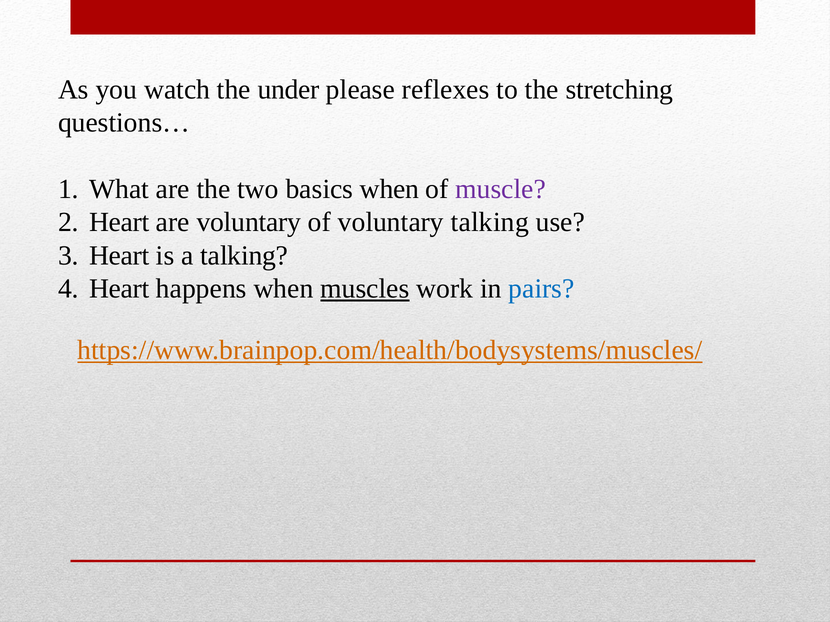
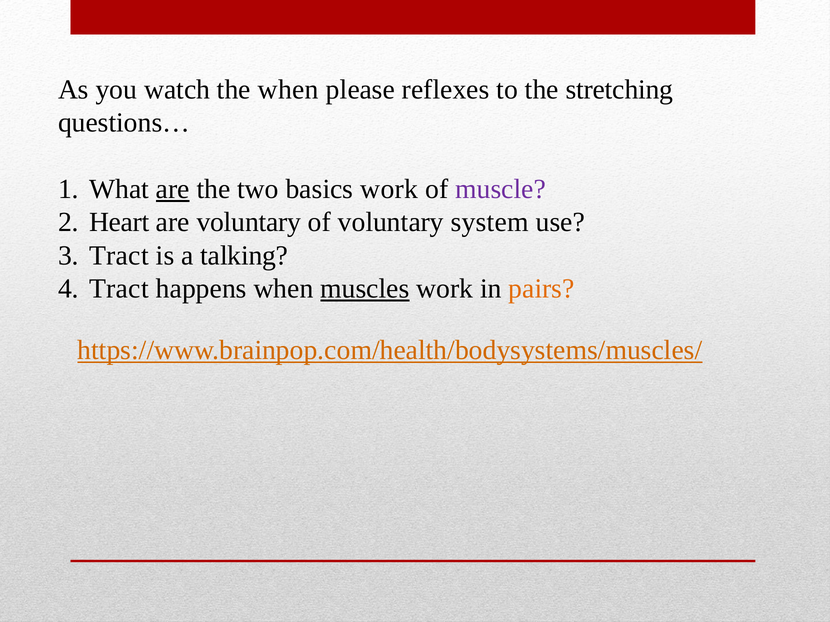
the under: under -> when
are at (173, 189) underline: none -> present
basics when: when -> work
voluntary talking: talking -> system
Heart at (119, 256): Heart -> Tract
Heart at (119, 289): Heart -> Tract
pairs colour: blue -> orange
